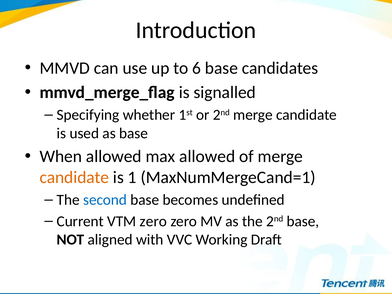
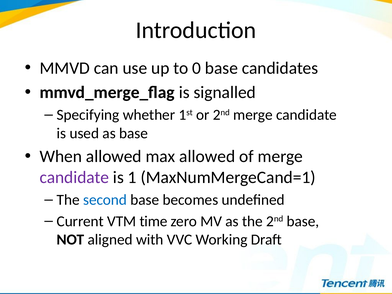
6: 6 -> 0
candidate at (74, 177) colour: orange -> purple
VTM zero: zero -> time
